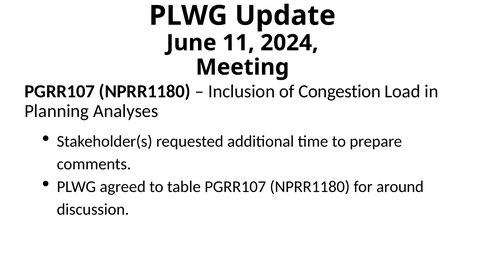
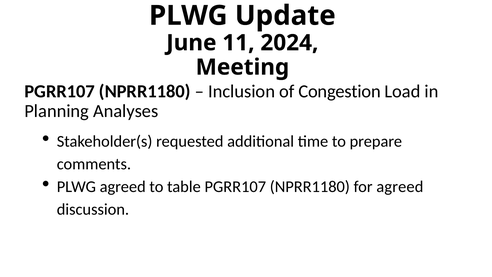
for around: around -> agreed
